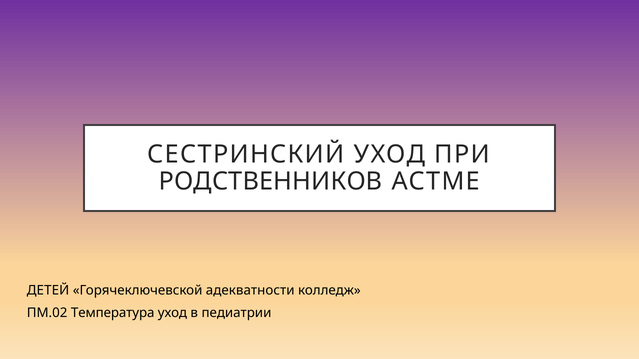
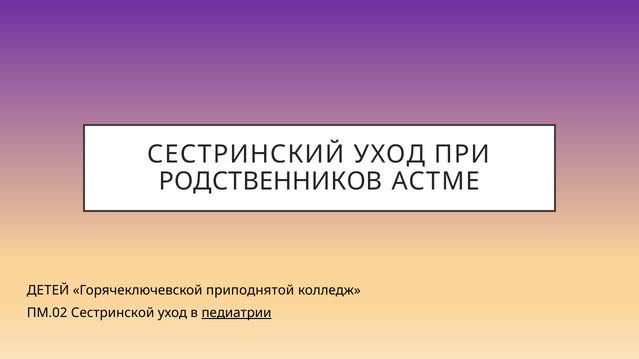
адекватности: адекватности -> приподнятой
Температура: Температура -> Сестринской
педиатрии underline: none -> present
